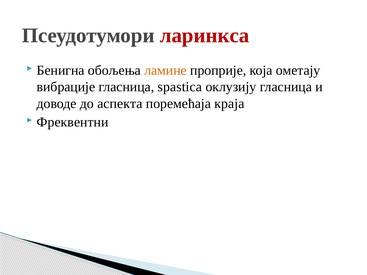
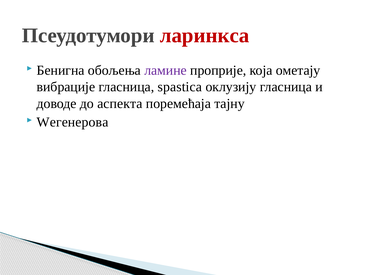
ламине colour: orange -> purple
краја: краја -> тајну
Фреквентни: Фреквентни -> Wегенерова
